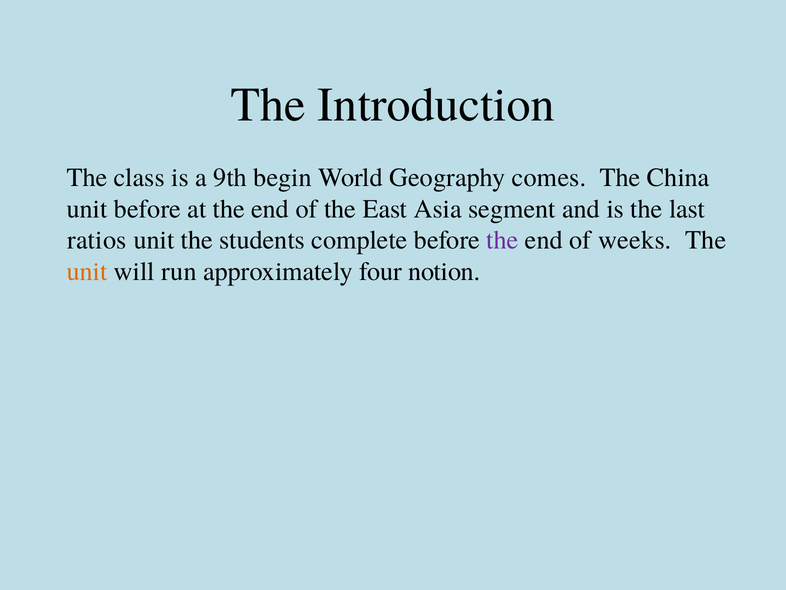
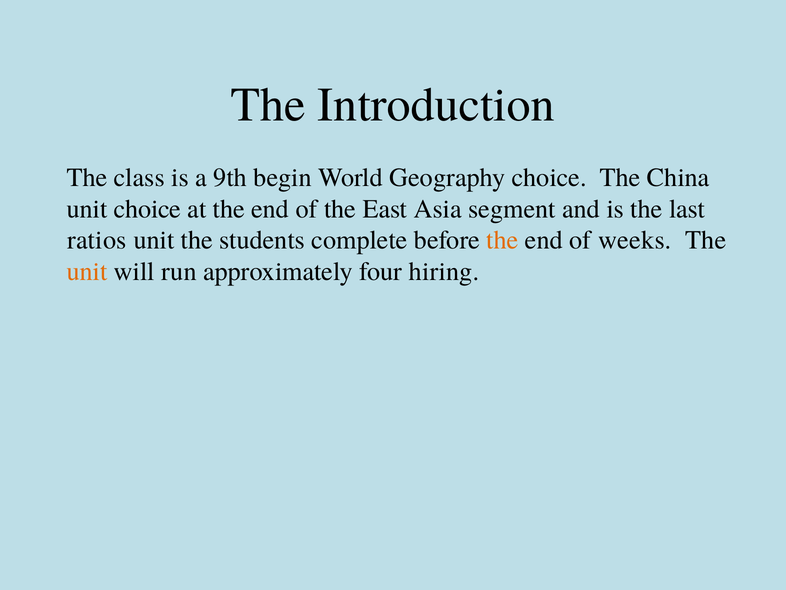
Geography comes: comes -> choice
unit before: before -> choice
the at (502, 240) colour: purple -> orange
notion: notion -> hiring
